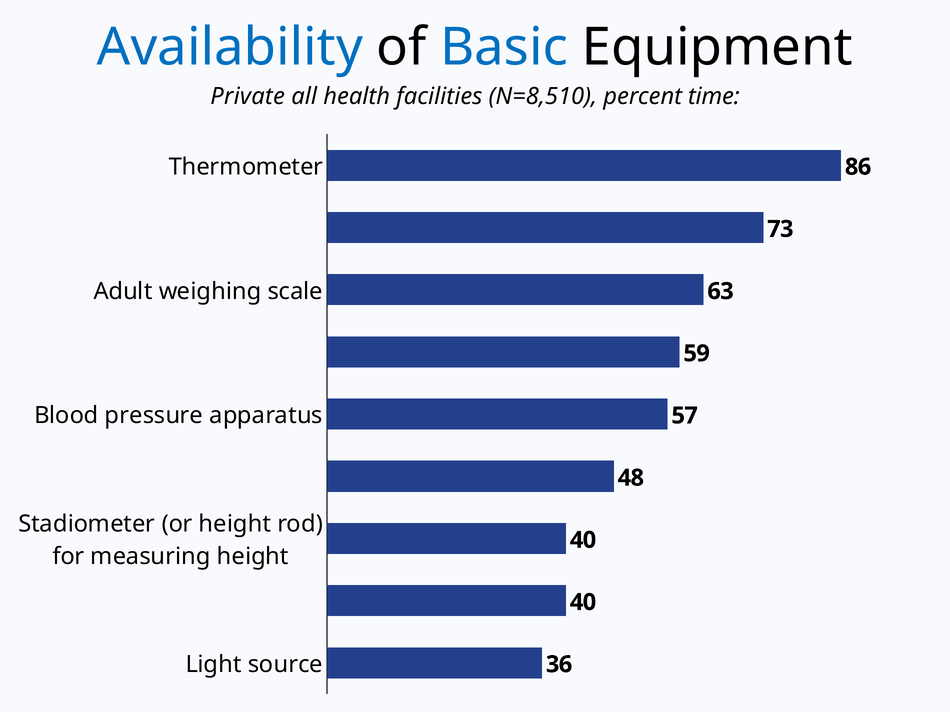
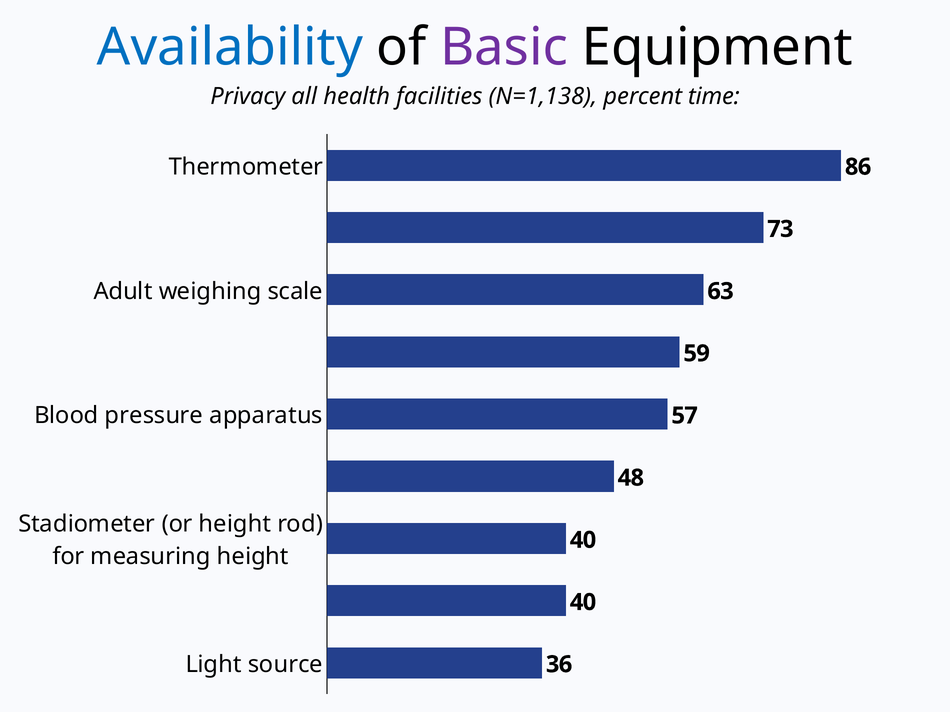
Basic colour: blue -> purple
Private: Private -> Privacy
N=8,510: N=8,510 -> N=1,138
